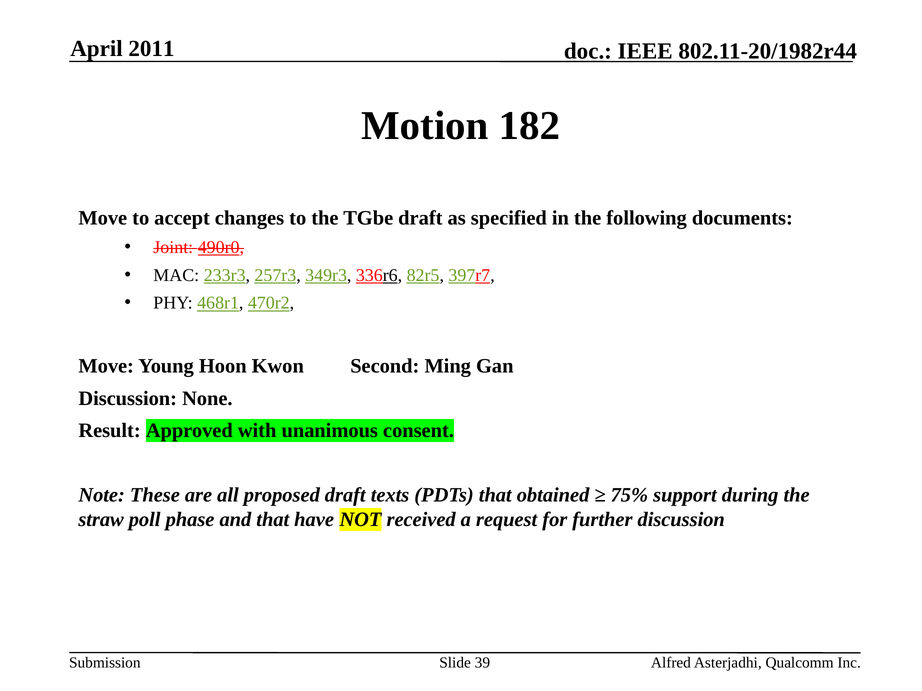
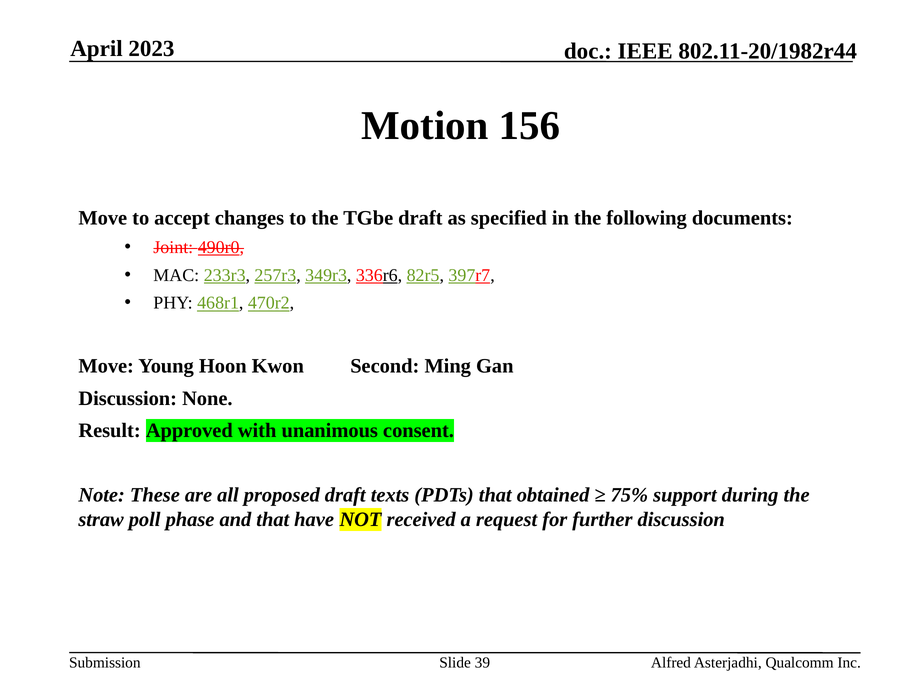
2011: 2011 -> 2023
182: 182 -> 156
